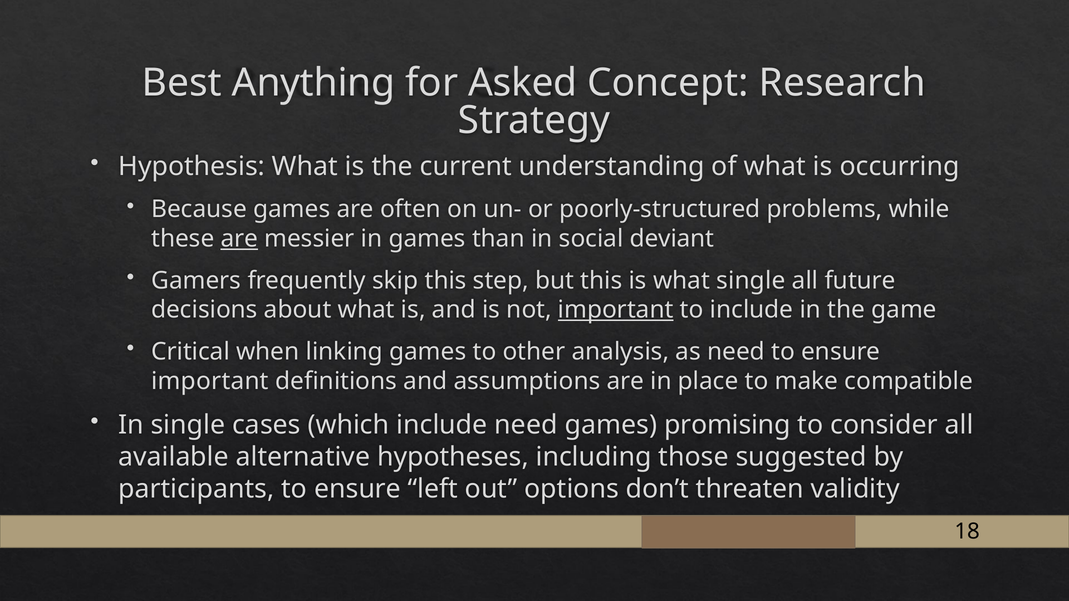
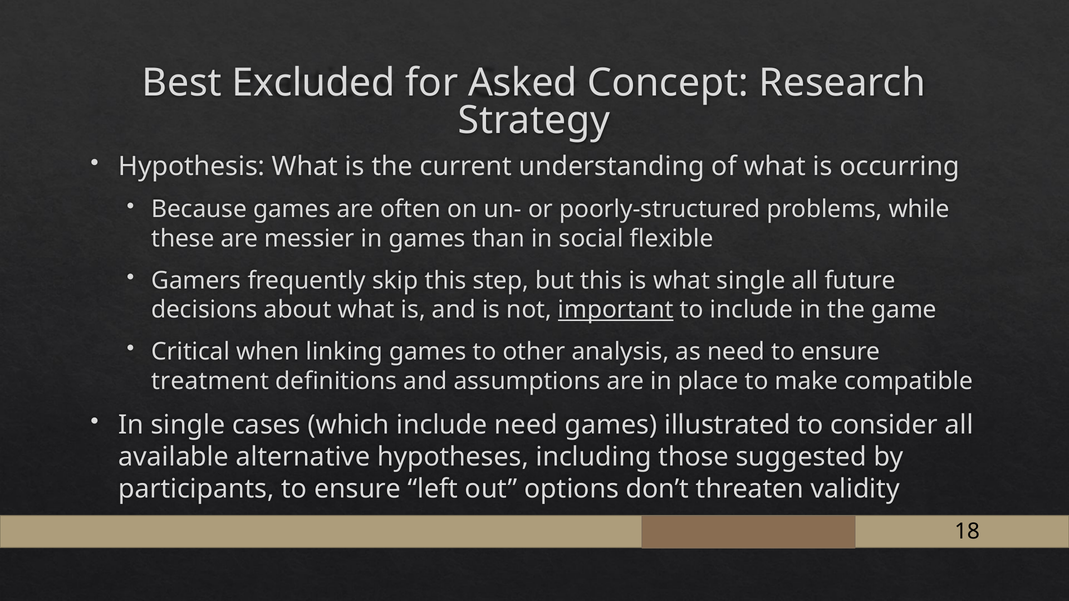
Anything: Anything -> Excluded
are at (239, 239) underline: present -> none
deviant: deviant -> flexible
important at (210, 381): important -> treatment
promising: promising -> illustrated
